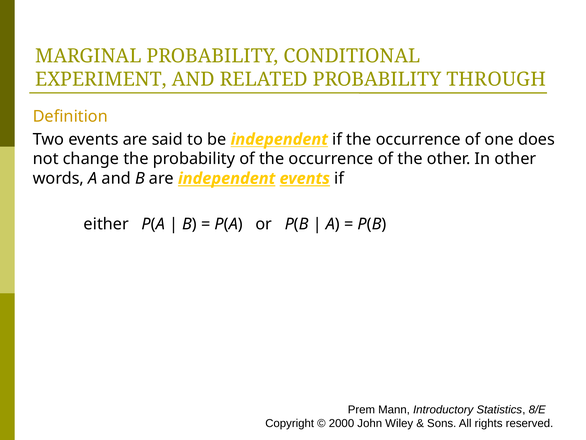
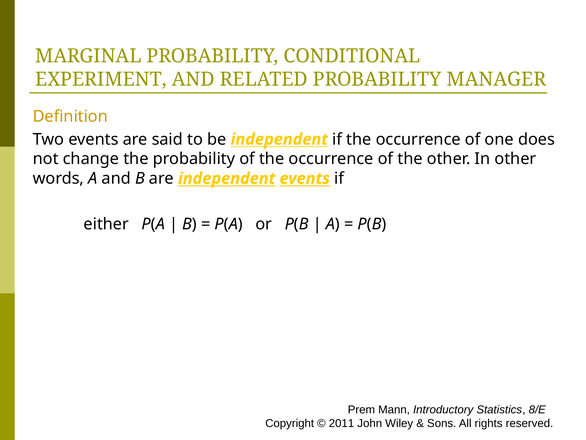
THROUGH: THROUGH -> MANAGER
2000: 2000 -> 2011
